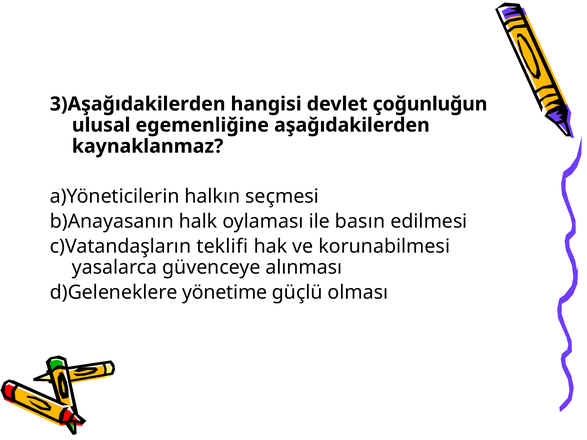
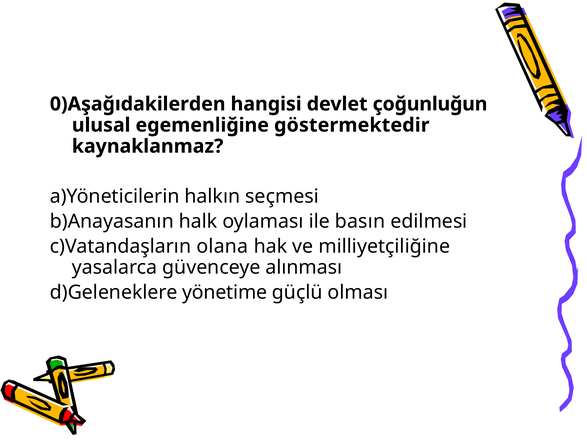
3)Aşağıdakilerden: 3)Aşağıdakilerden -> 0)Aşağıdakilerden
aşağıdakilerden: aşağıdakilerden -> göstermektedir
teklifi: teklifi -> olana
korunabilmesi: korunabilmesi -> milliyetçiliğine
